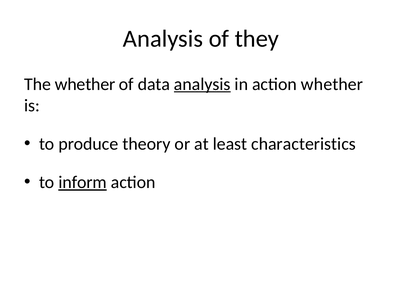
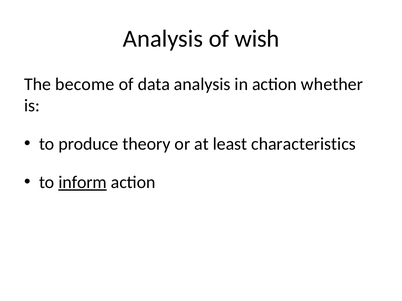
they: they -> wish
The whether: whether -> become
analysis at (202, 84) underline: present -> none
